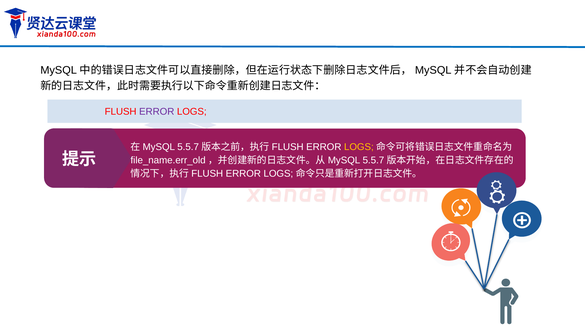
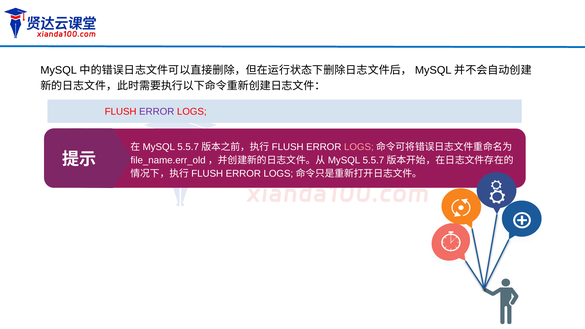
LOGS at (359, 147) colour: yellow -> pink
